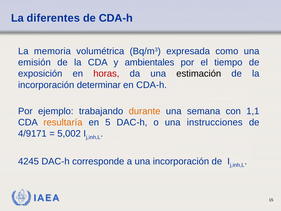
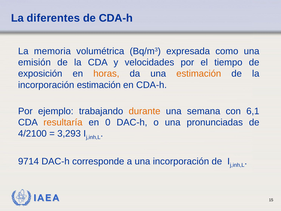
ambientales: ambientales -> velocidades
horas colour: red -> orange
estimación at (199, 74) colour: black -> orange
incorporación determinar: determinar -> estimación
1,1: 1,1 -> 6,1
5: 5 -> 0
instrucciones: instrucciones -> pronunciadas
4/9171: 4/9171 -> 4/2100
5,002: 5,002 -> 3,293
4245: 4245 -> 9714
